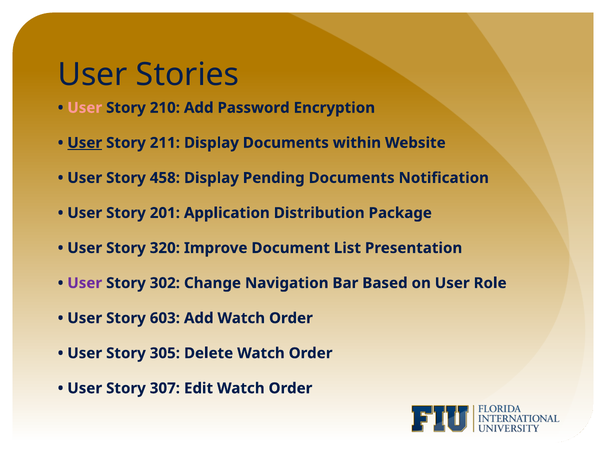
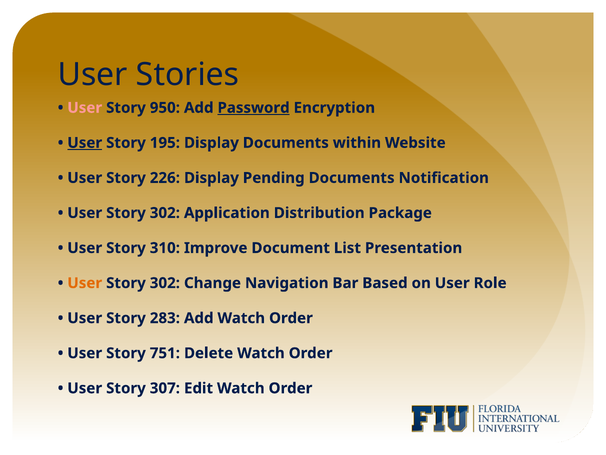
210: 210 -> 950
Password underline: none -> present
211: 211 -> 195
458: 458 -> 226
201 at (165, 213): 201 -> 302
320: 320 -> 310
User at (85, 283) colour: purple -> orange
603: 603 -> 283
305: 305 -> 751
